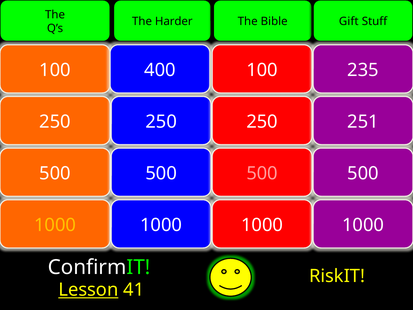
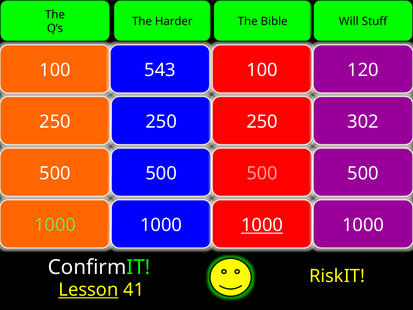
Gift: Gift -> Will
400: 400 -> 543
235: 235 -> 120
251: 251 -> 302
1000 at (55, 225) colour: yellow -> light green
1000 at (262, 225) underline: none -> present
